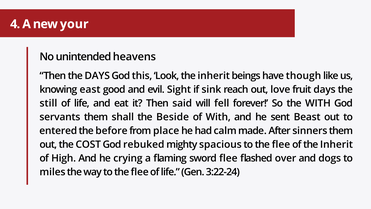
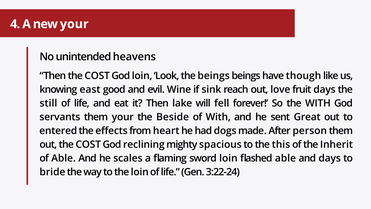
Then the DAYS: DAYS -> COST
God this: this -> loin
Look the inherit: inherit -> beings
Sight: Sight -> Wine
said: said -> lake
them shall: shall -> your
Beast: Beast -> Great
before: before -> effects
place: place -> heart
calm: calm -> dogs
sinners: sinners -> person
rebuked: rebuked -> reclining
flee at (281, 145): flee -> this
of High: High -> Able
crying: crying -> scales
sword flee: flee -> loin
flashed over: over -> able
and dogs: dogs -> days
miles: miles -> bride
way to the flee: flee -> loin
